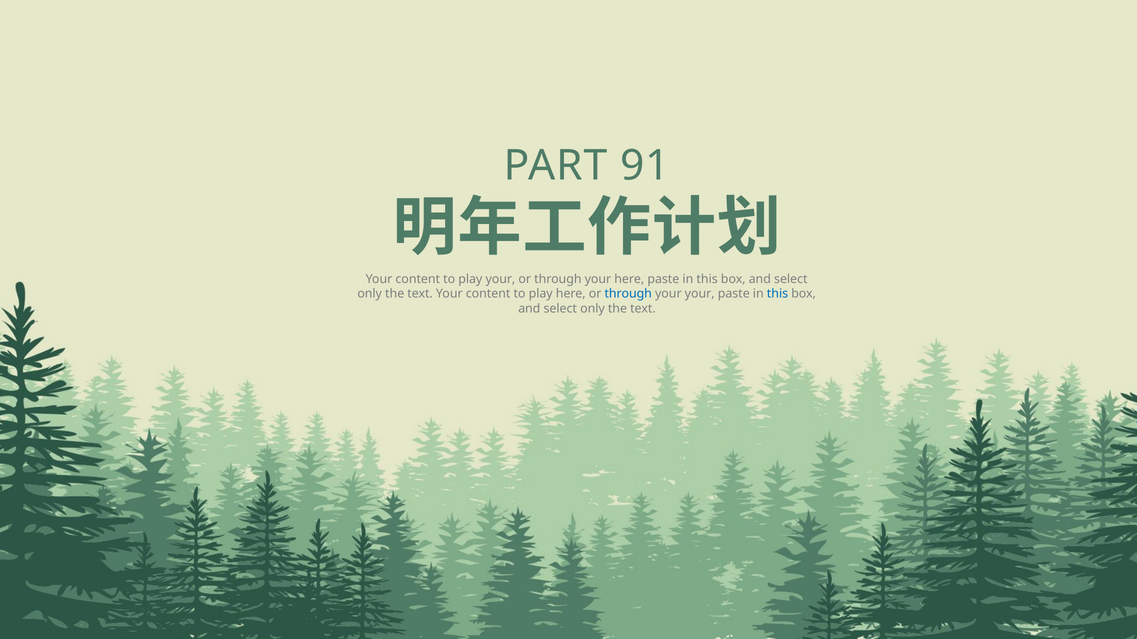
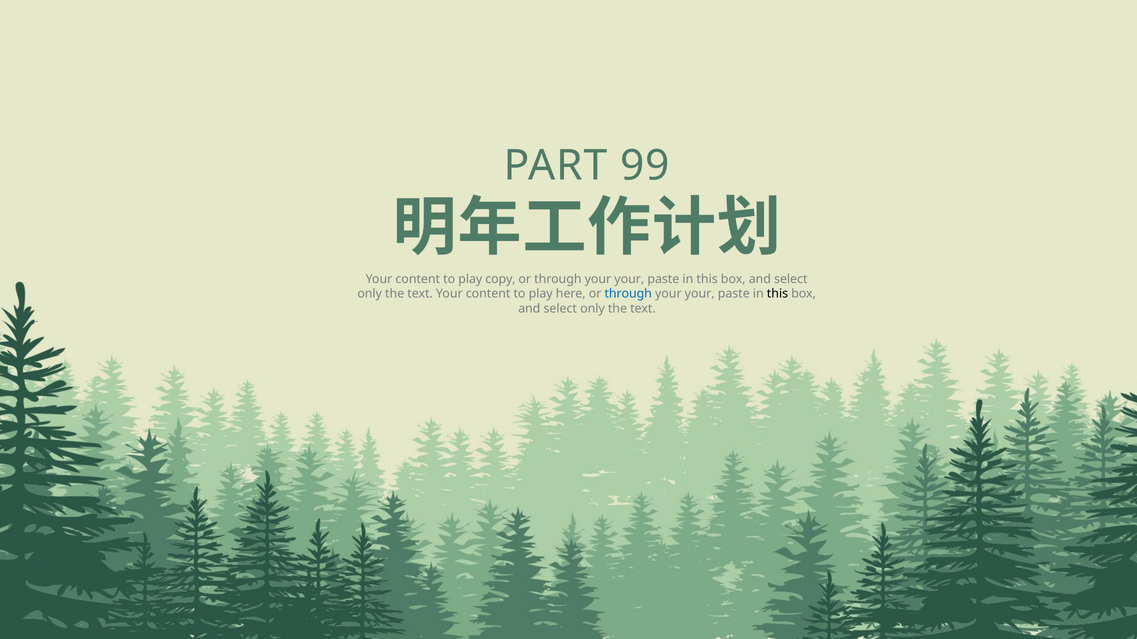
91: 91 -> 99
play your: your -> copy
here at (629, 279): here -> your
this at (778, 294) colour: blue -> black
